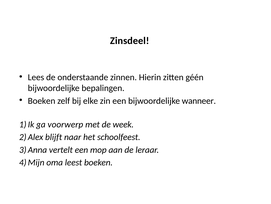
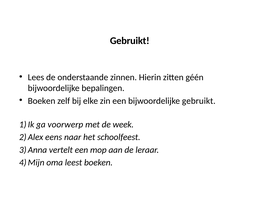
Zinsdeel at (130, 41): Zinsdeel -> Gebruikt
bijwoordelijke wanneer: wanneer -> gebruikt
blijft: blijft -> eens
